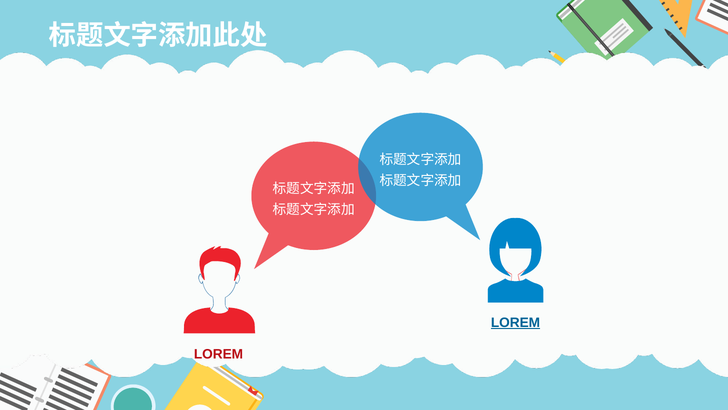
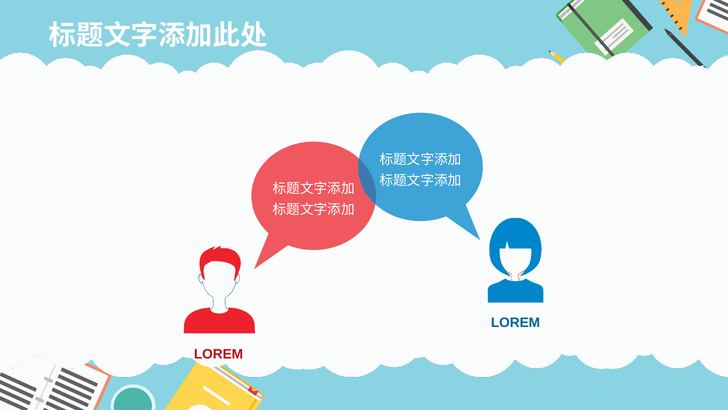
LOREM at (515, 322) underline: present -> none
